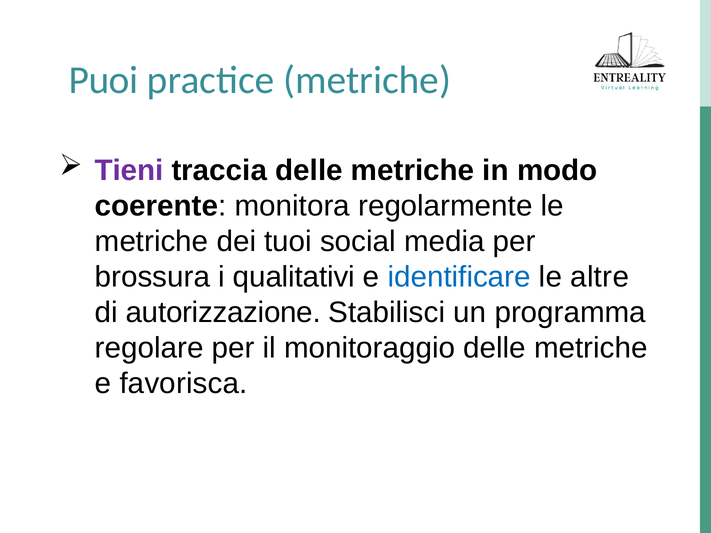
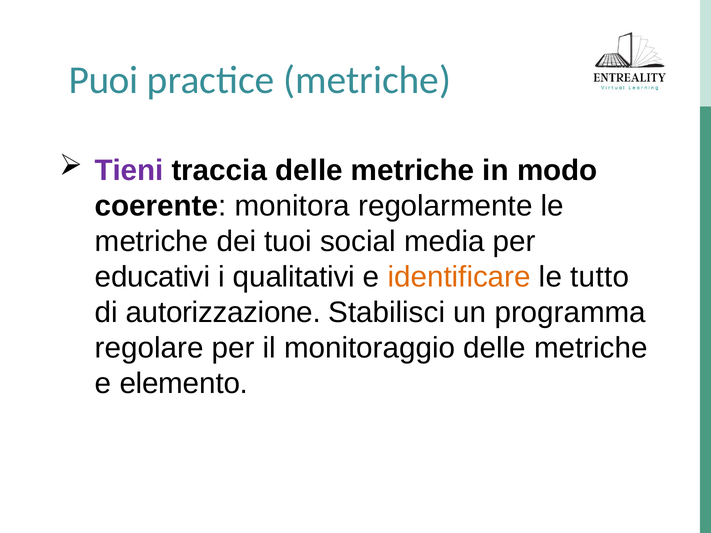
brossura: brossura -> educativi
identificare colour: blue -> orange
altre: altre -> tutto
favorisca: favorisca -> elemento
